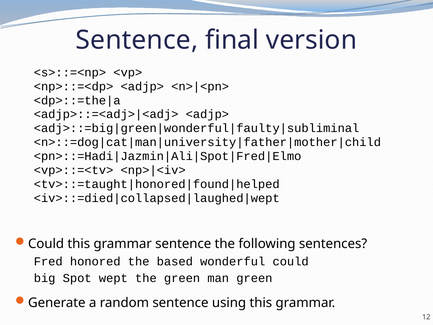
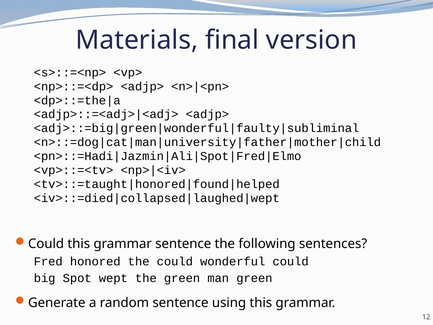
Sentence at (137, 40): Sentence -> Materials
the based: based -> could
